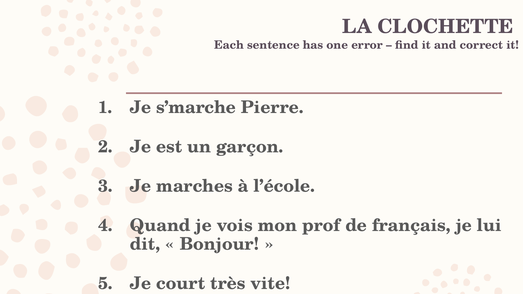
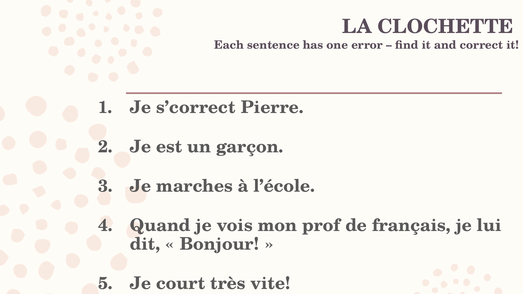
s’marche: s’marche -> s’correct
